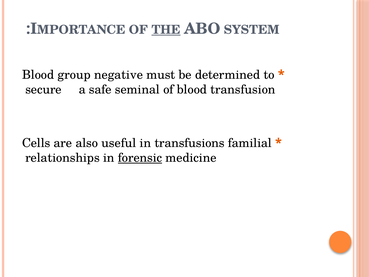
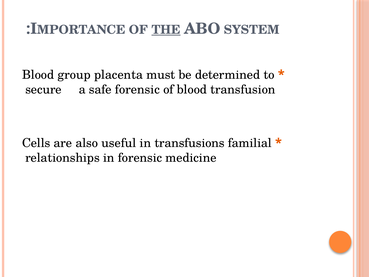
negative: negative -> placenta
safe seminal: seminal -> forensic
forensic at (140, 158) underline: present -> none
